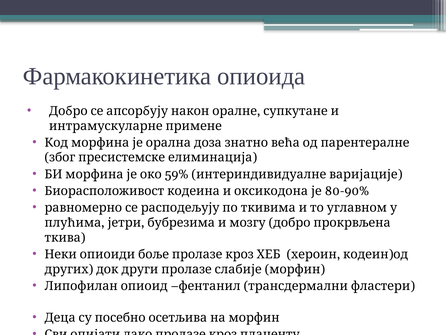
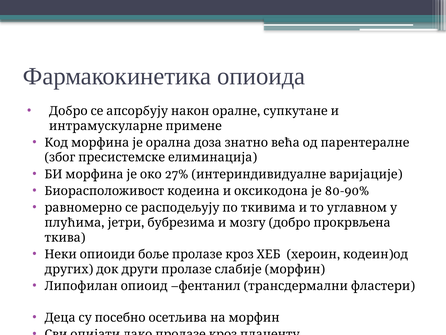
59%: 59% -> 27%
